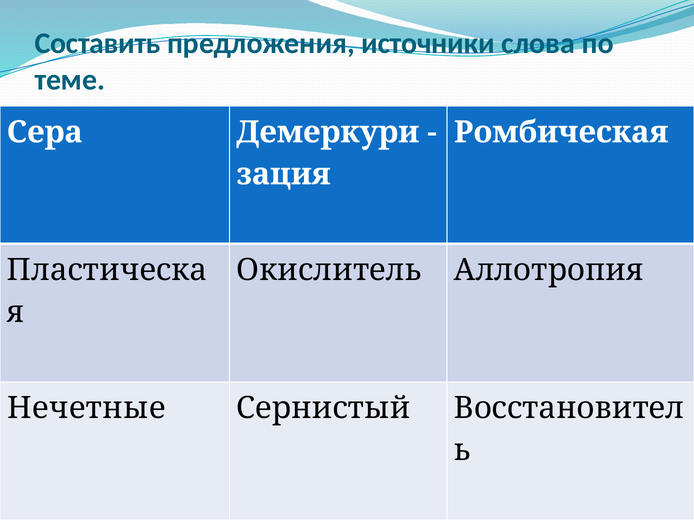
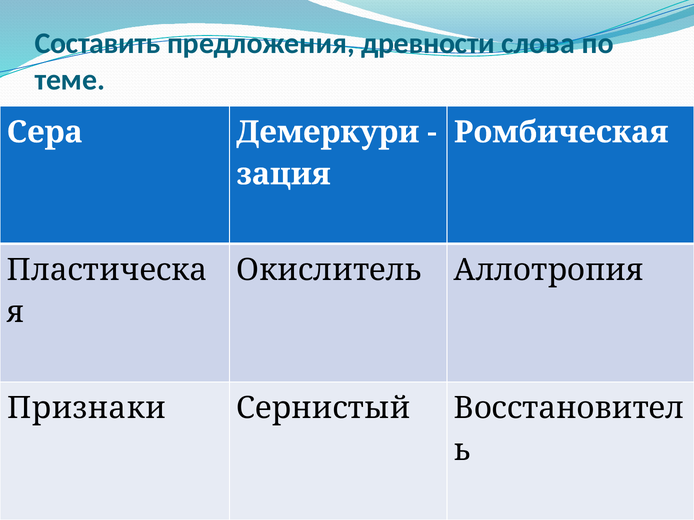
источники: источники -> древности
Нечетные: Нечетные -> Признаки
